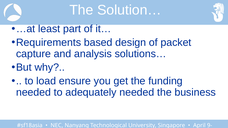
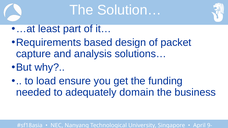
adequately needed: needed -> domain
